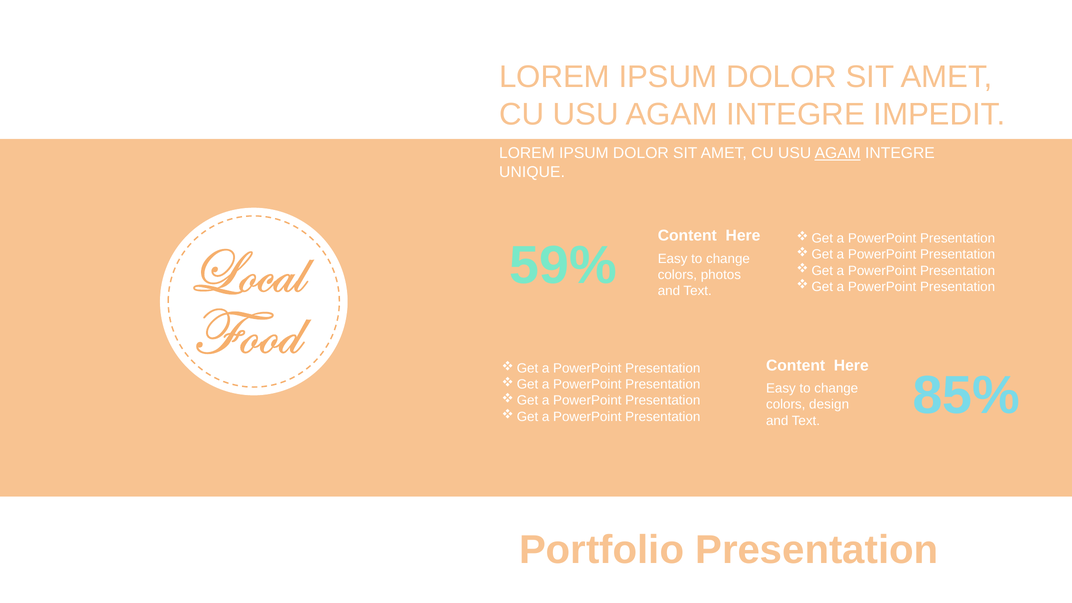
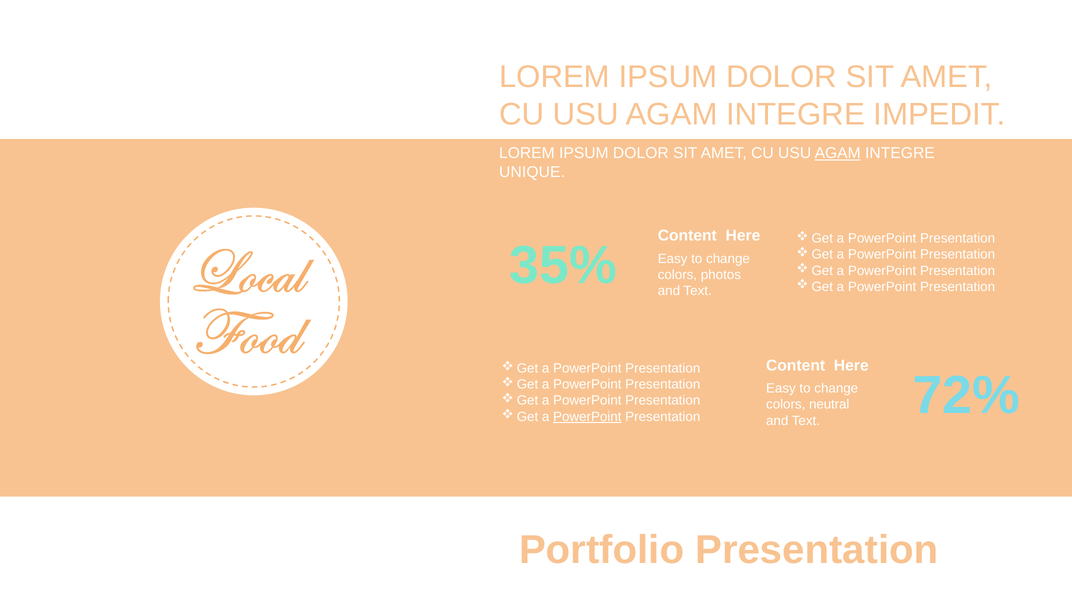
59%: 59% -> 35%
85%: 85% -> 72%
design: design -> neutral
PowerPoint at (587, 417) underline: none -> present
